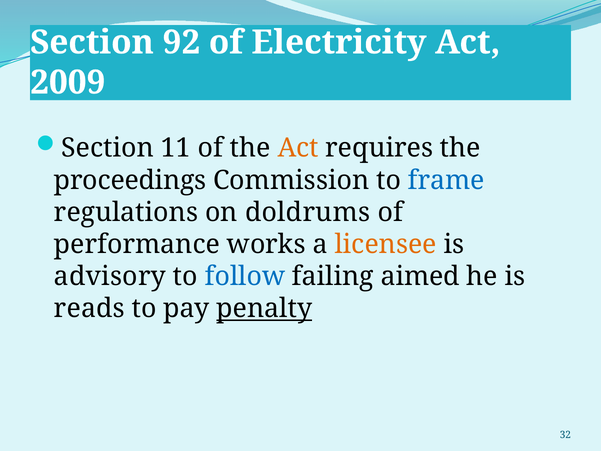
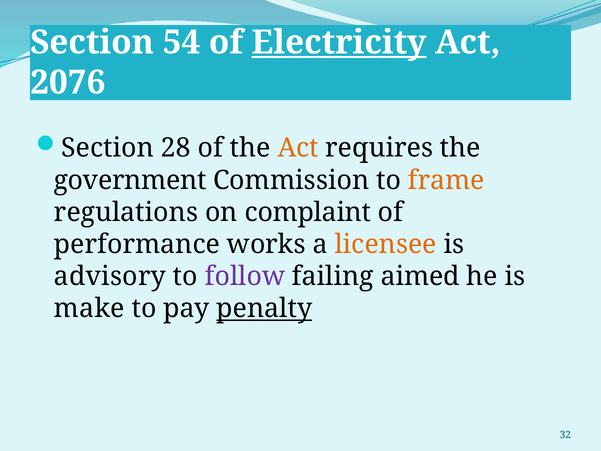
92: 92 -> 54
Electricity underline: none -> present
2009: 2009 -> 2076
11: 11 -> 28
proceedings: proceedings -> government
frame colour: blue -> orange
doldrums: doldrums -> complaint
follow colour: blue -> purple
reads: reads -> make
